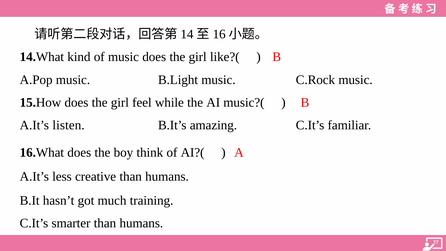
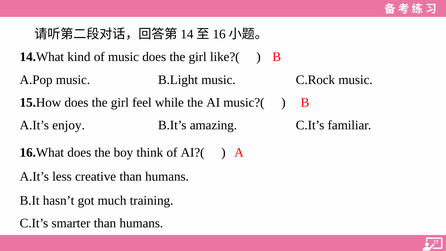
listen: listen -> enjoy
